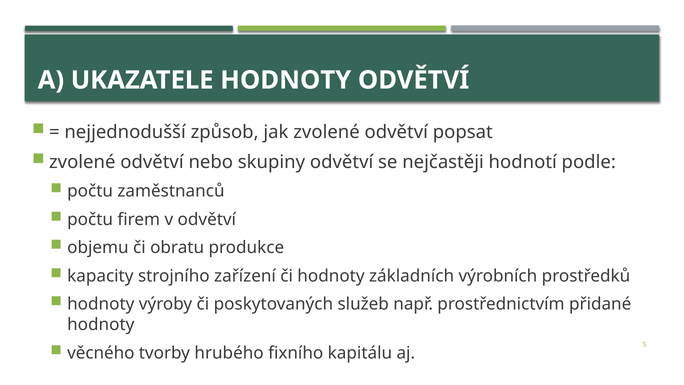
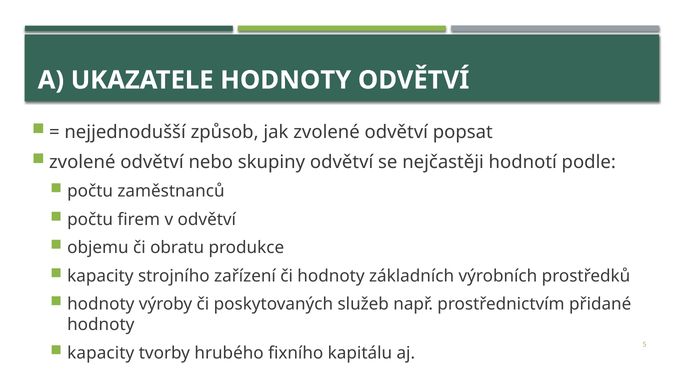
věcného at (101, 353): věcného -> kapacity
